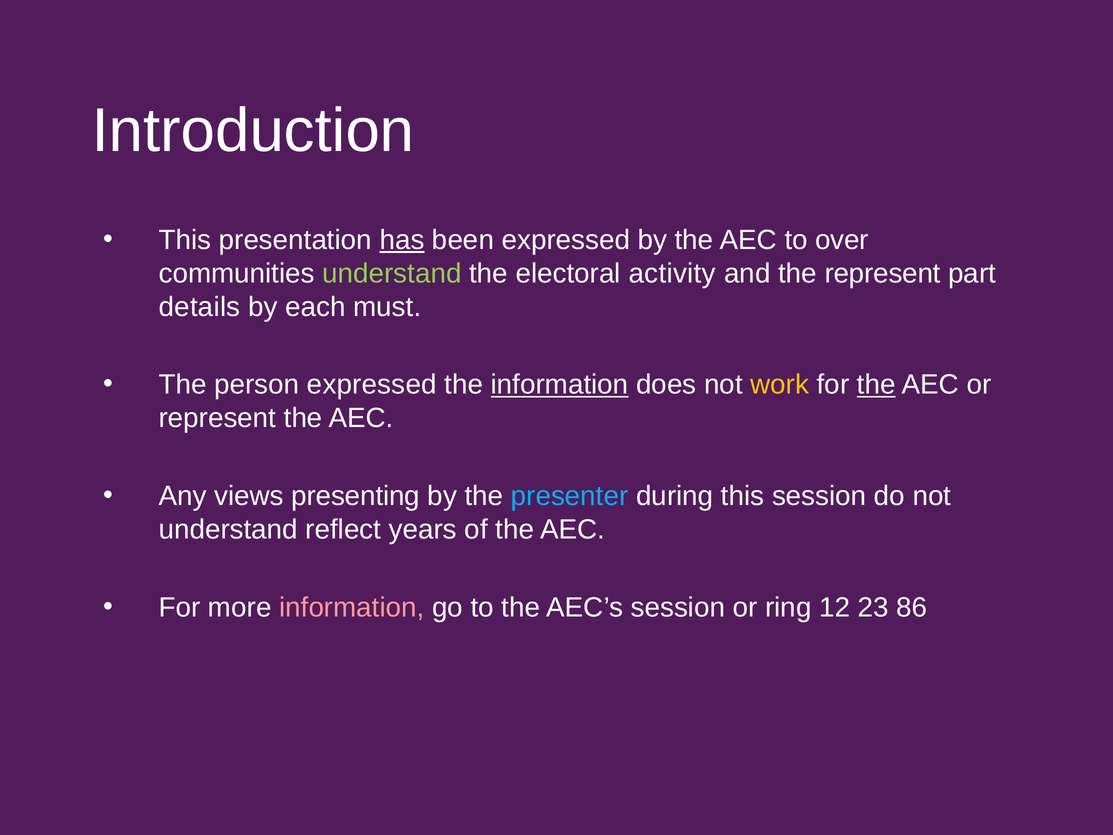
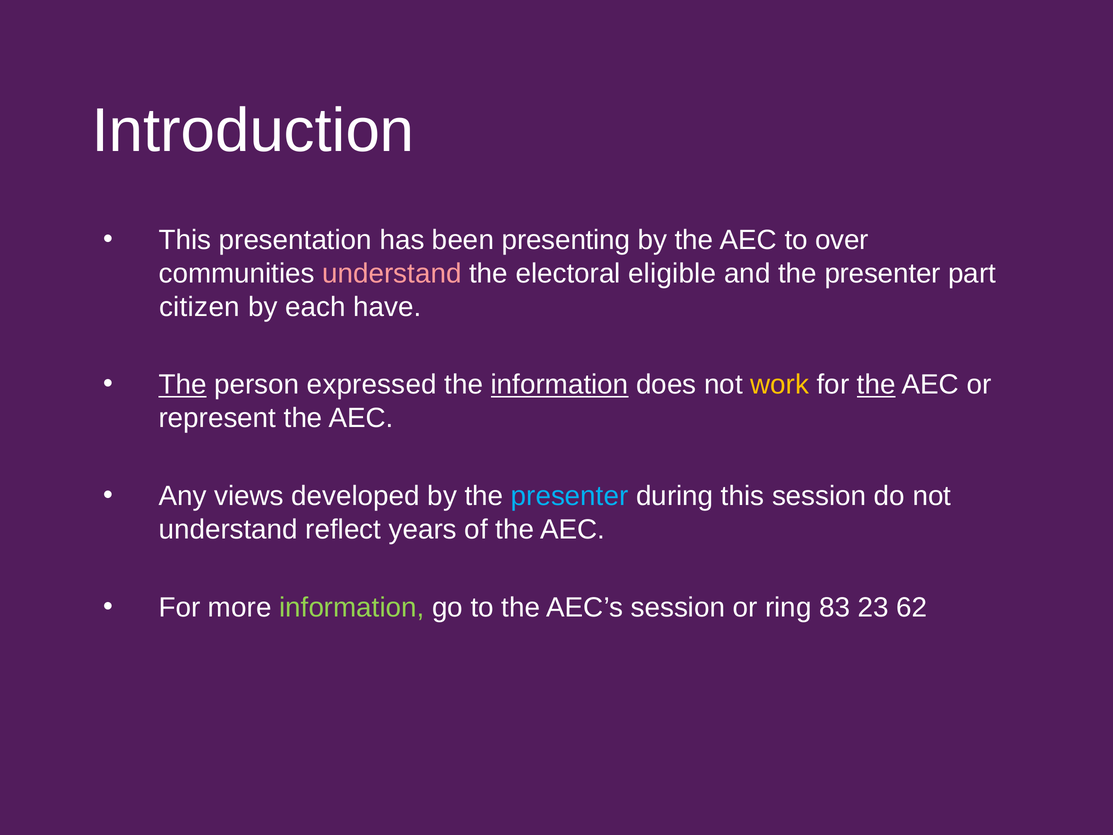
has underline: present -> none
been expressed: expressed -> presenting
understand at (392, 273) colour: light green -> pink
activity: activity -> eligible
and the represent: represent -> presenter
details: details -> citizen
must: must -> have
The at (183, 385) underline: none -> present
presenting: presenting -> developed
information at (352, 607) colour: pink -> light green
12: 12 -> 83
86: 86 -> 62
